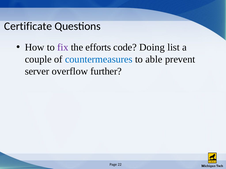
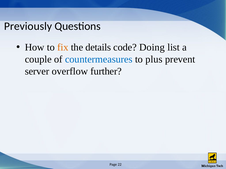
Certificate: Certificate -> Previously
fix colour: purple -> orange
efforts: efforts -> details
able: able -> plus
